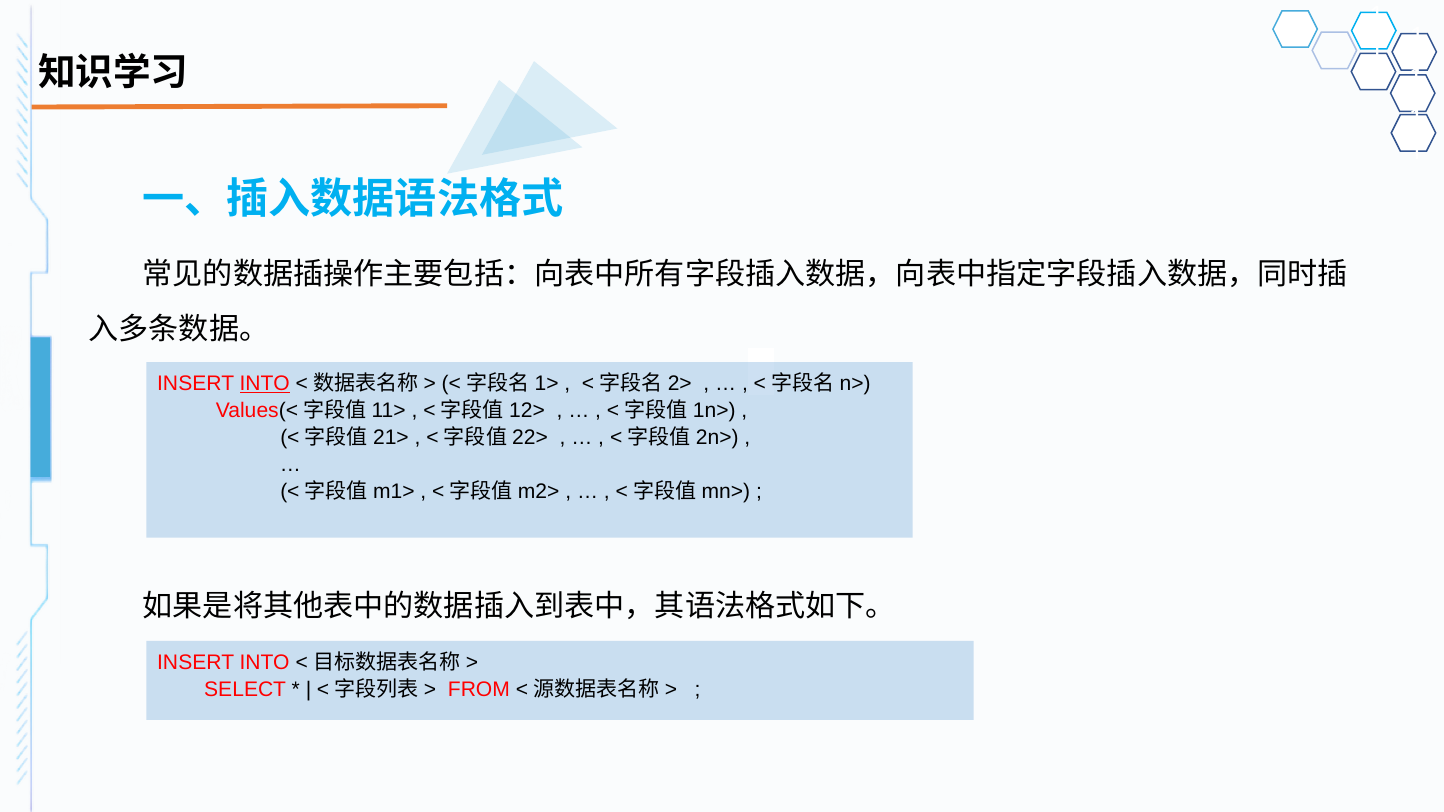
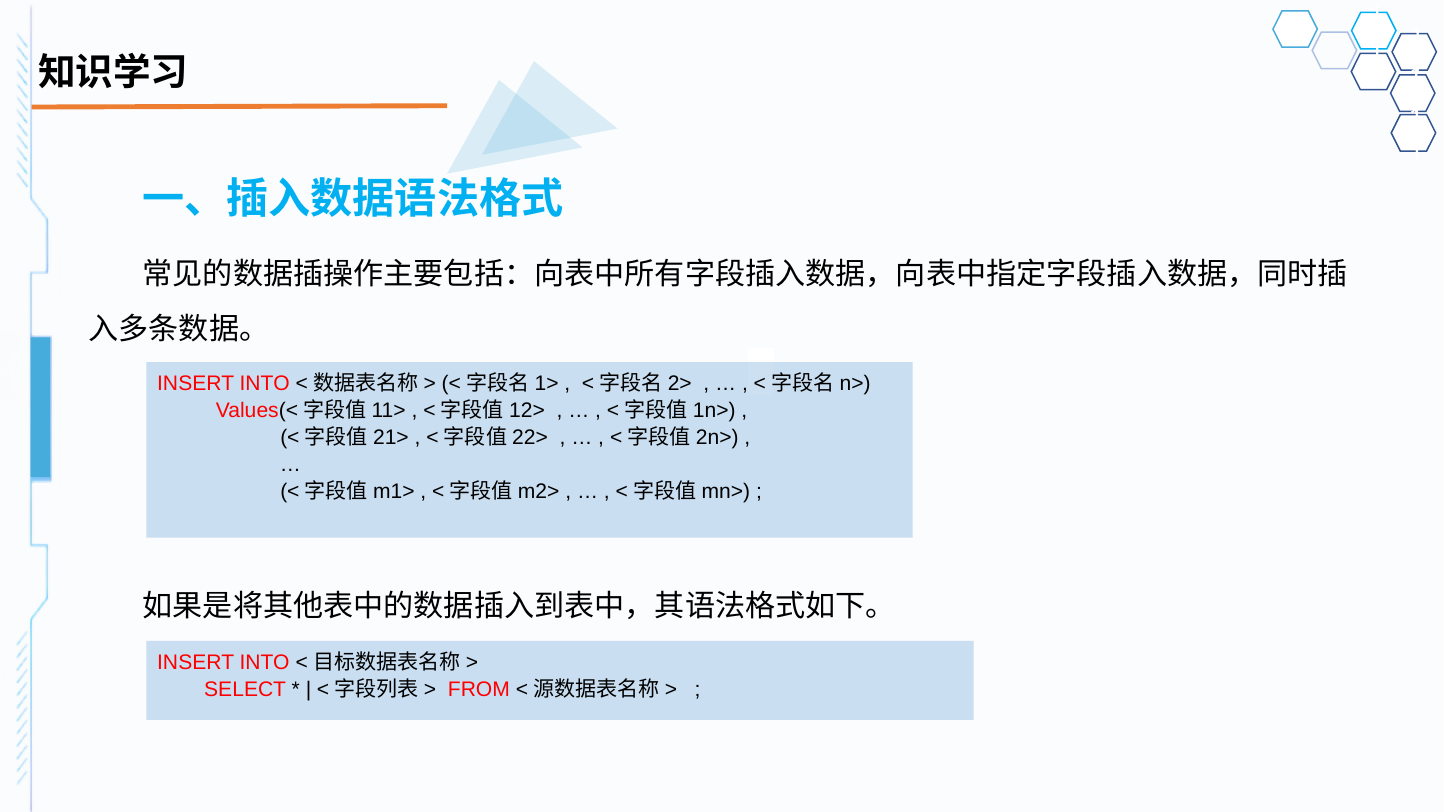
INTO at (265, 384) underline: present -> none
